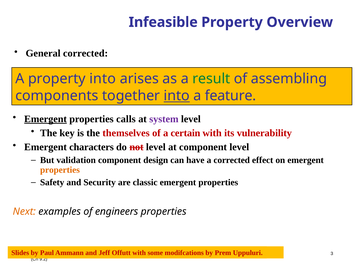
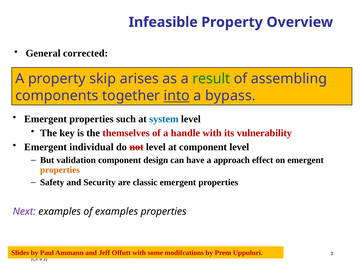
property into: into -> skip
feature: feature -> bypass
Emergent at (45, 119) underline: present -> none
calls: calls -> such
system colour: purple -> blue
certain: certain -> handle
characters: characters -> individual
a corrected: corrected -> approach
Next colour: orange -> purple
of engineers: engineers -> examples
